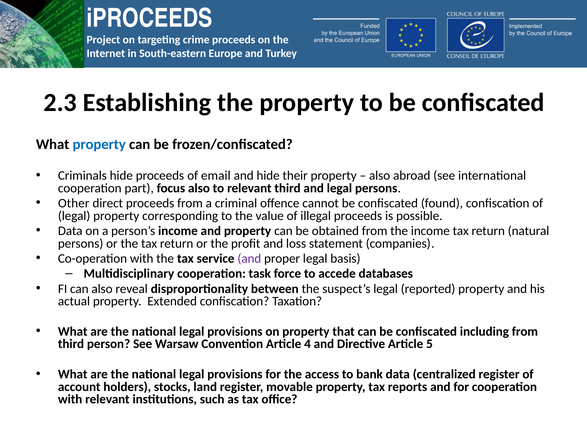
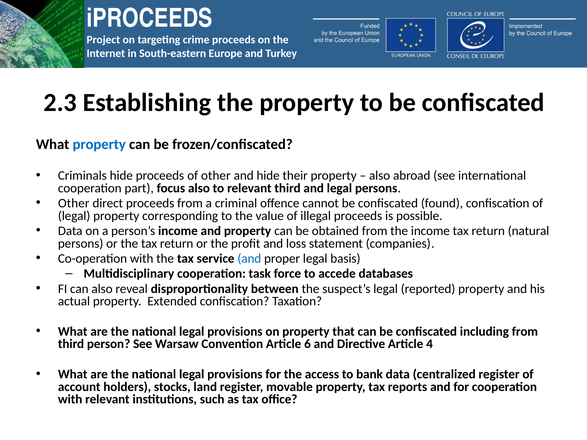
of email: email -> other
and at (249, 259) colour: purple -> blue
4: 4 -> 6
5: 5 -> 4
